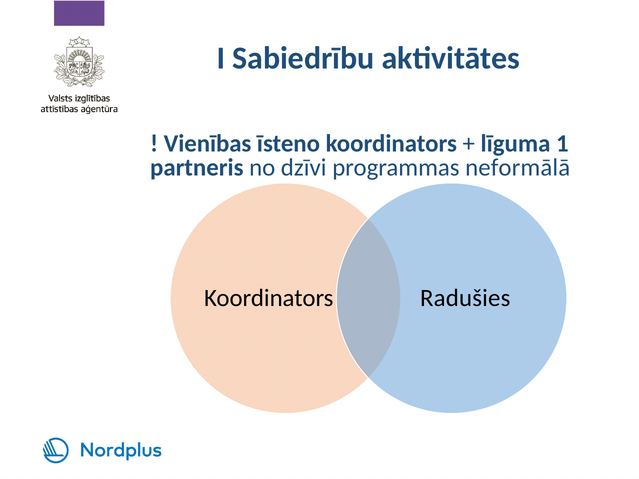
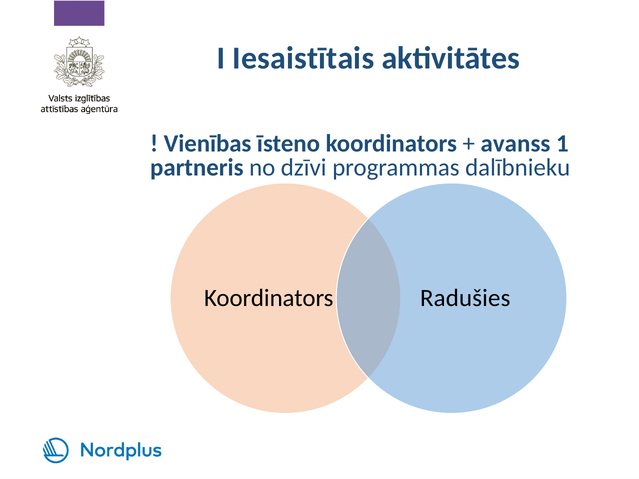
Sabiedrību: Sabiedrību -> Iesaistītais
līguma: līguma -> avanss
neformālā: neformālā -> dalībnieku
